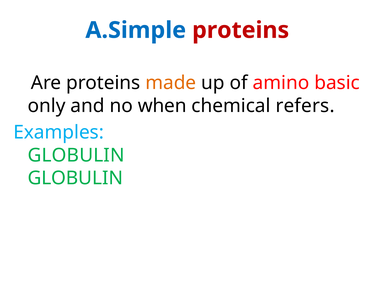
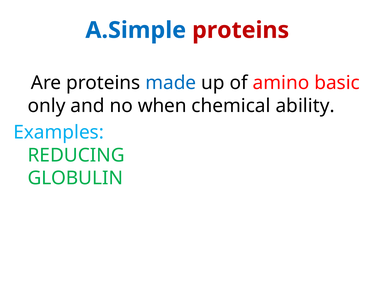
made colour: orange -> blue
refers: refers -> ability
GLOBULIN at (76, 155): GLOBULIN -> REDUCING
